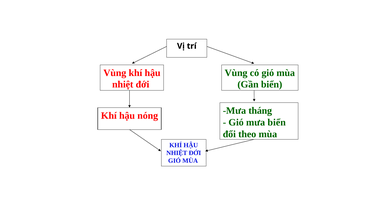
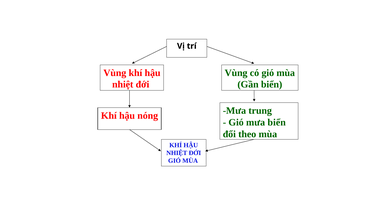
tháng: tháng -> trung
